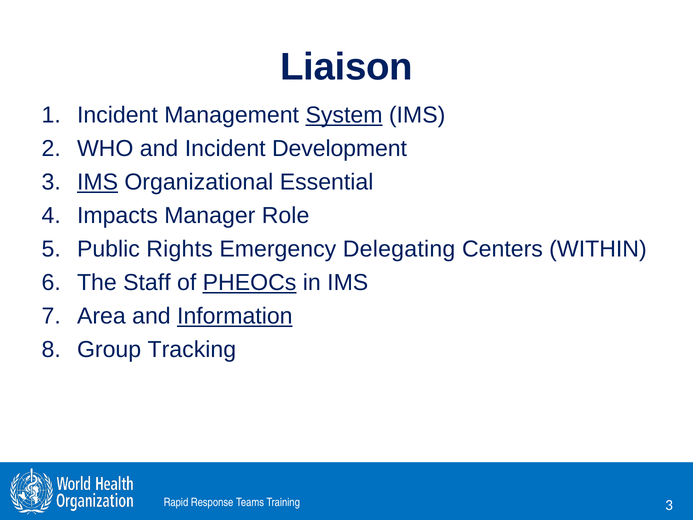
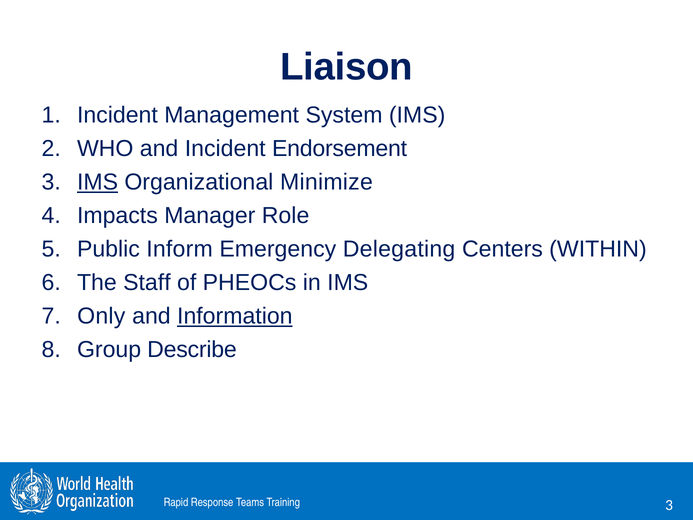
System underline: present -> none
Development: Development -> Endorsement
Essential: Essential -> Minimize
Rights: Rights -> Inform
PHEOCs underline: present -> none
Area: Area -> Only
Tracking: Tracking -> Describe
